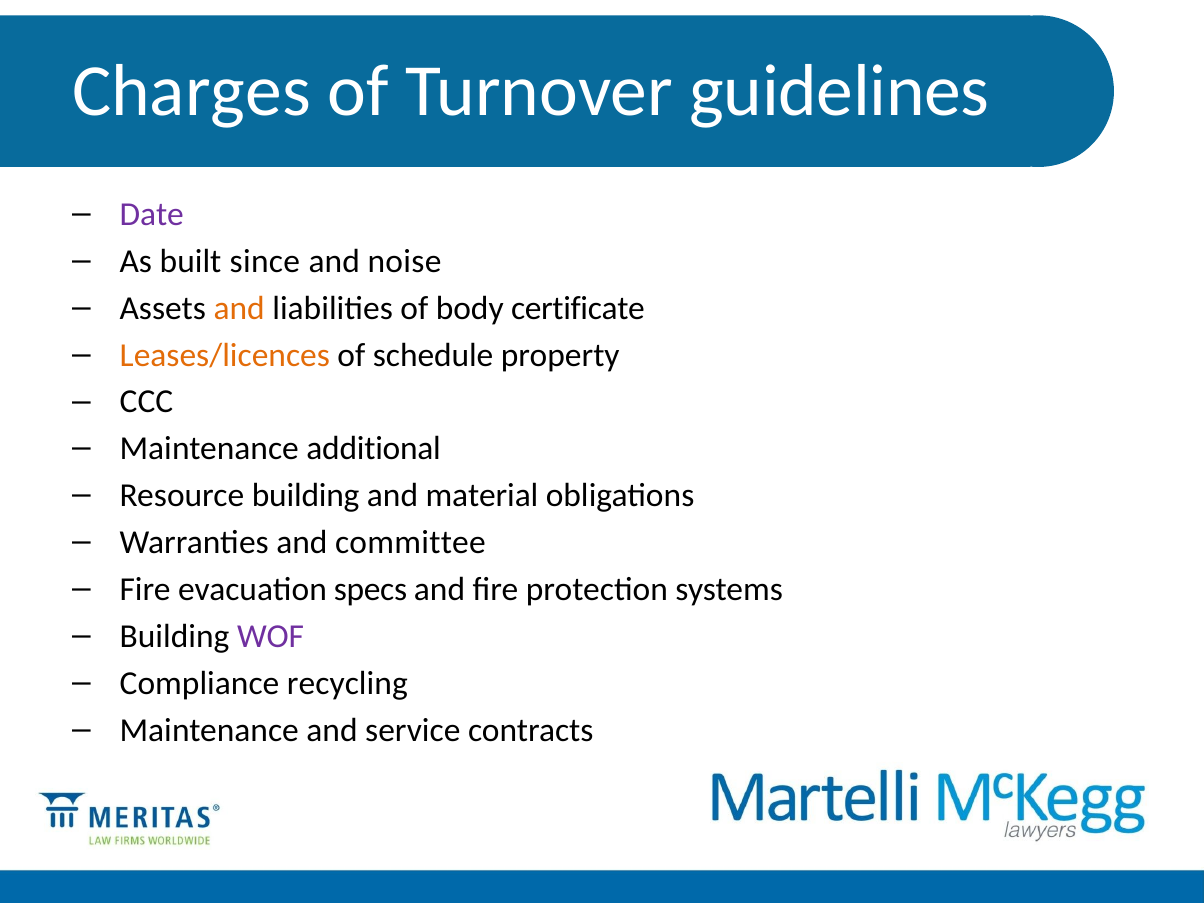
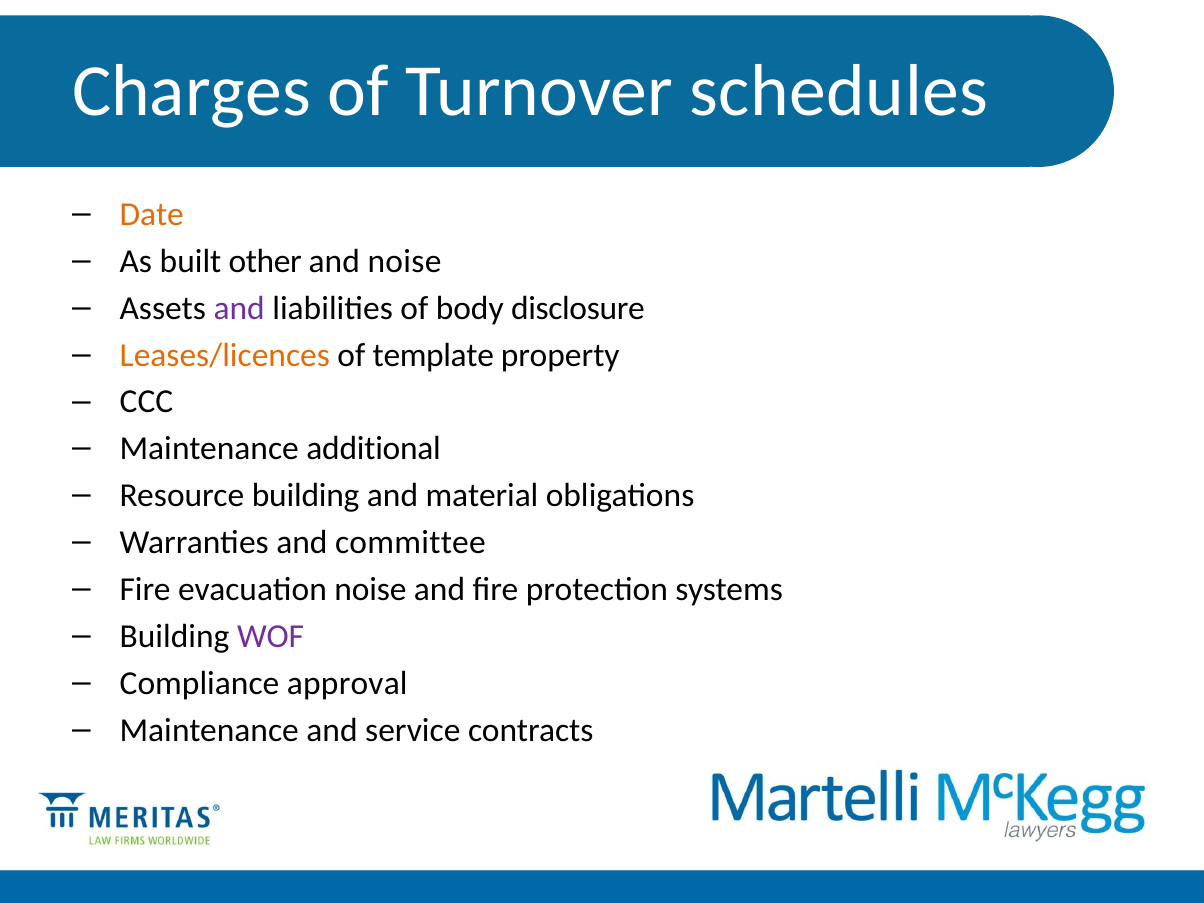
guidelines: guidelines -> schedules
Date colour: purple -> orange
since: since -> other
and at (239, 308) colour: orange -> purple
certificate: certificate -> disclosure
schedule: schedule -> template
evacuation specs: specs -> noise
recycling: recycling -> approval
